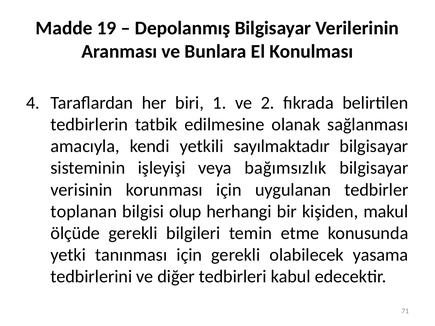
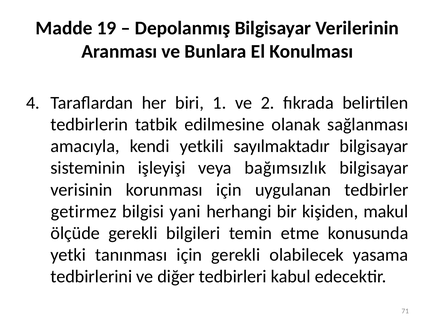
toplanan: toplanan -> getirmez
olup: olup -> yani
